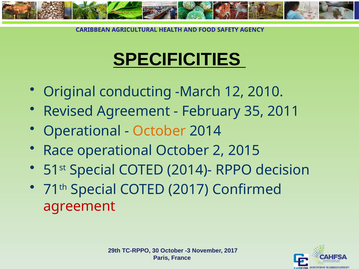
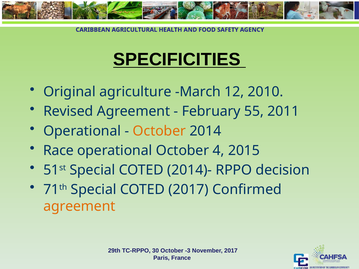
conducting: conducting -> agriculture
35: 35 -> 55
2: 2 -> 4
agreement at (79, 206) colour: red -> orange
